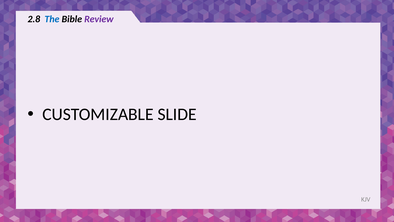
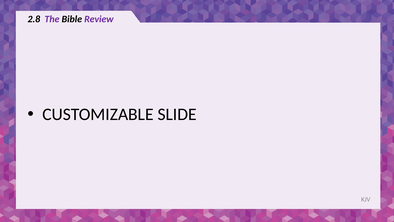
The colour: blue -> purple
